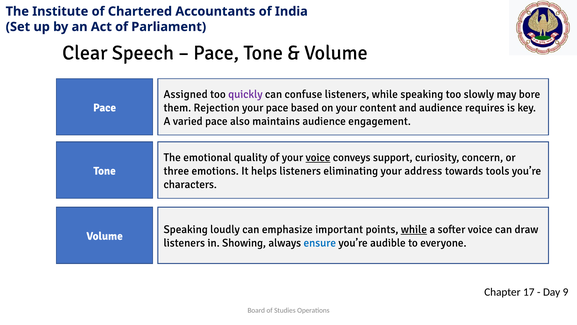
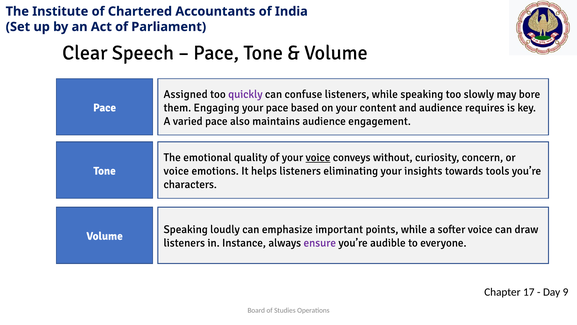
Rejection: Rejection -> Engaging
support: support -> without
three at (176, 171): three -> voice
address: address -> insights
while at (414, 229) underline: present -> none
Showing: Showing -> Instance
ensure colour: blue -> purple
